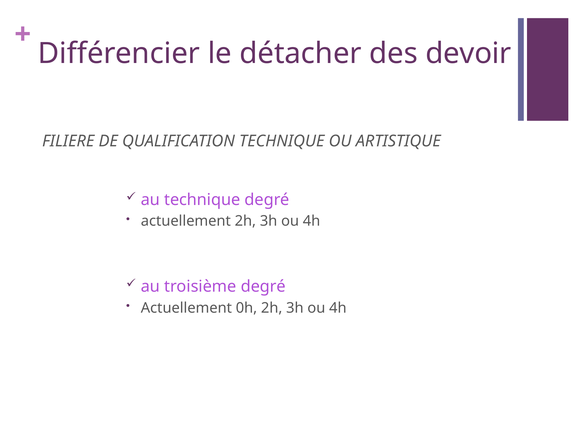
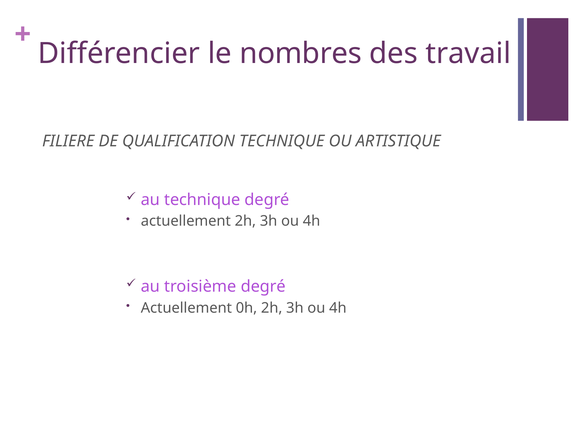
détacher: détacher -> nombres
devoir: devoir -> travail
